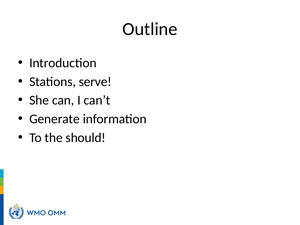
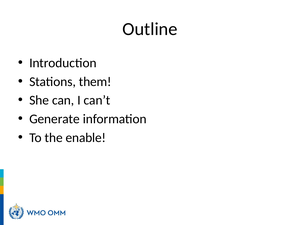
serve: serve -> them
should: should -> enable
